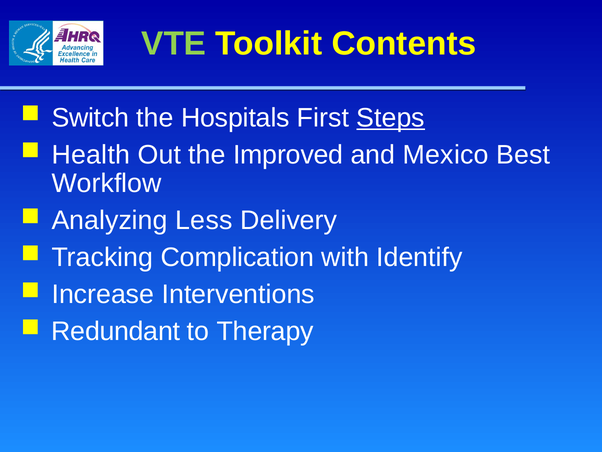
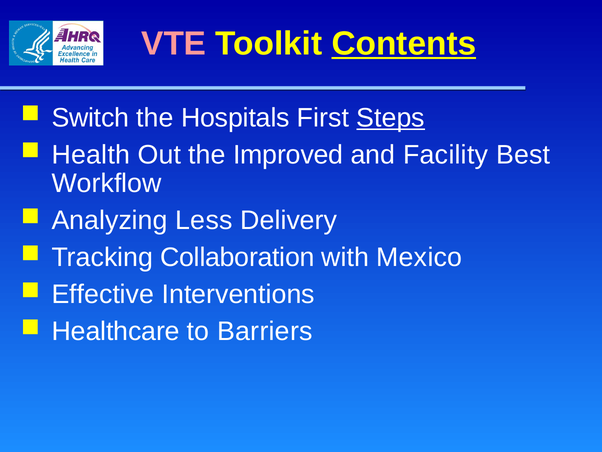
VTE colour: light green -> pink
Contents underline: none -> present
Mexico: Mexico -> Facility
Complication: Complication -> Collaboration
Identify: Identify -> Mexico
Increase: Increase -> Effective
Redundant: Redundant -> Healthcare
Therapy: Therapy -> Barriers
